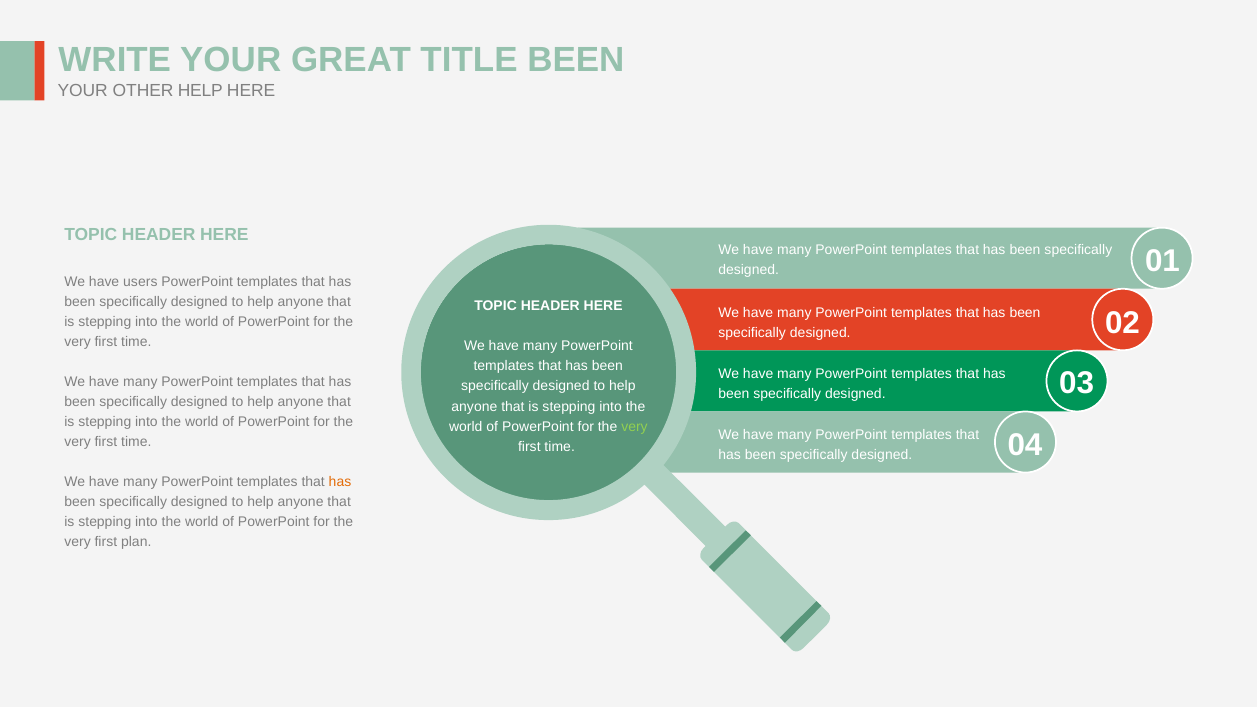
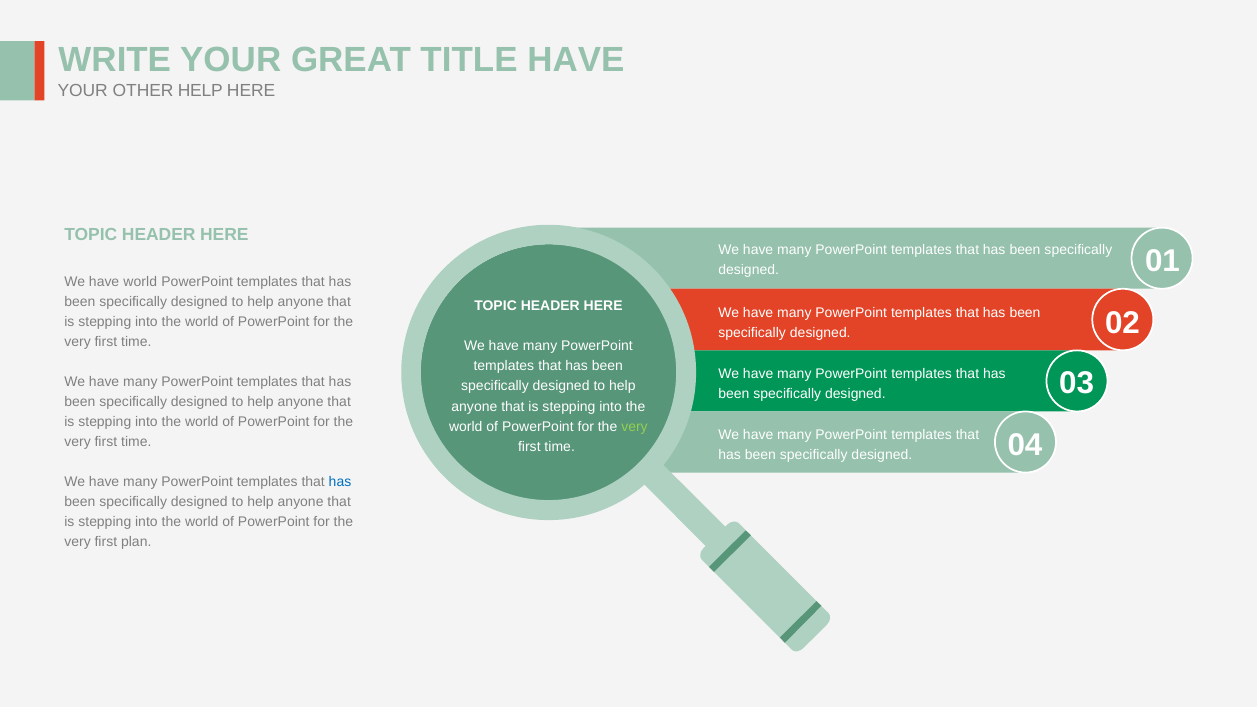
TITLE BEEN: BEEN -> HAVE
have users: users -> world
has at (340, 482) colour: orange -> blue
